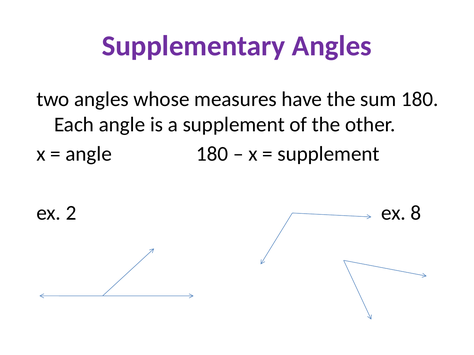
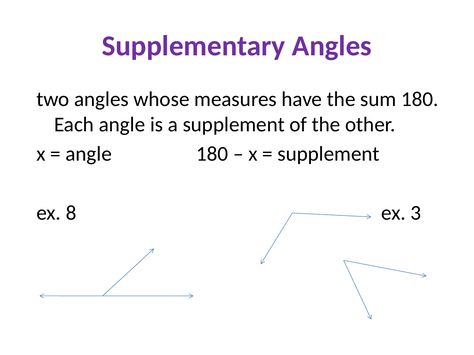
2: 2 -> 8
8: 8 -> 3
